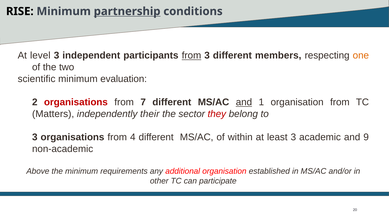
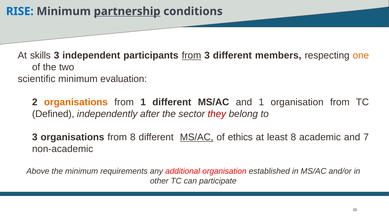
RISE colour: black -> blue
level: level -> skills
organisations at (76, 102) colour: red -> orange
from 7: 7 -> 1
and at (244, 102) underline: present -> none
Matters: Matters -> Deﬁned
their: their -> after
from 4: 4 -> 8
MS/AC at (197, 137) underline: none -> present
within: within -> ethics
least 3: 3 -> 8
9: 9 -> 7
